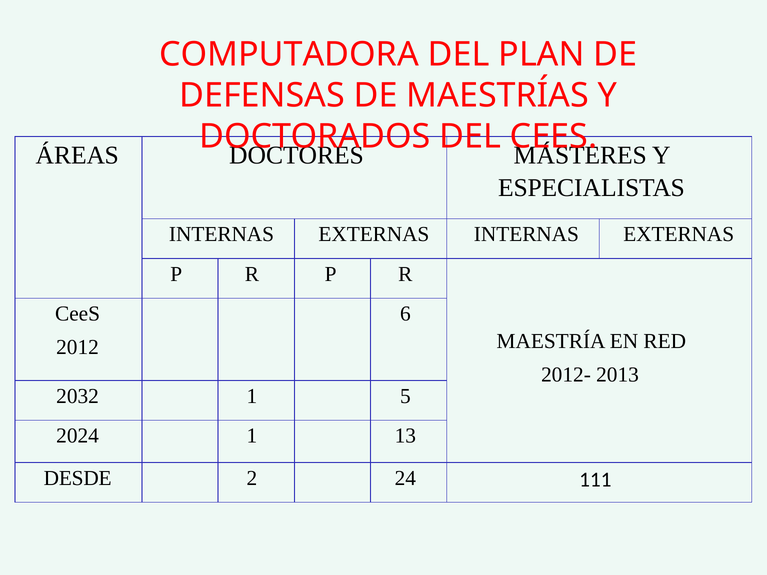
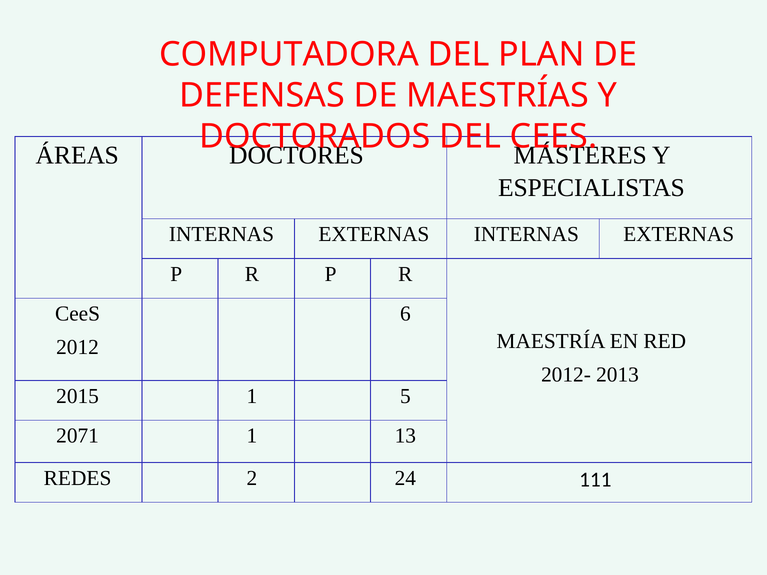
2032: 2032 -> 2015
2024: 2024 -> 2071
DESDE: DESDE -> REDES
